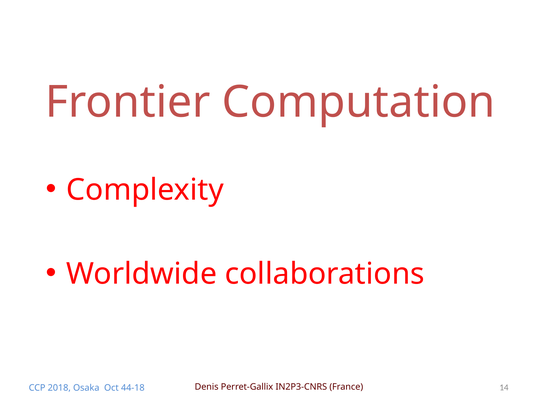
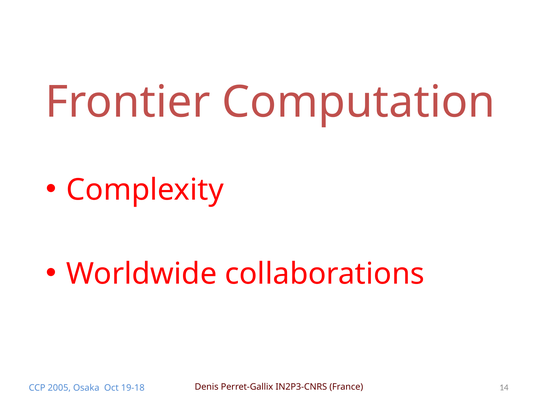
2018: 2018 -> 2005
44-18: 44-18 -> 19-18
